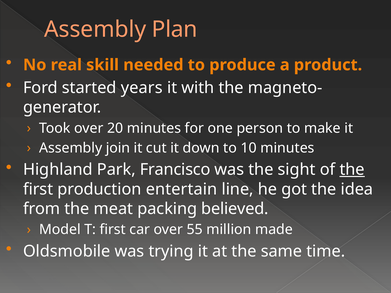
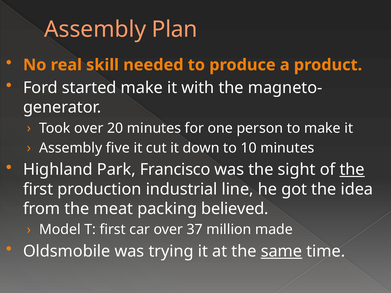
started years: years -> make
join: join -> five
entertain: entertain -> industrial
55: 55 -> 37
same underline: none -> present
